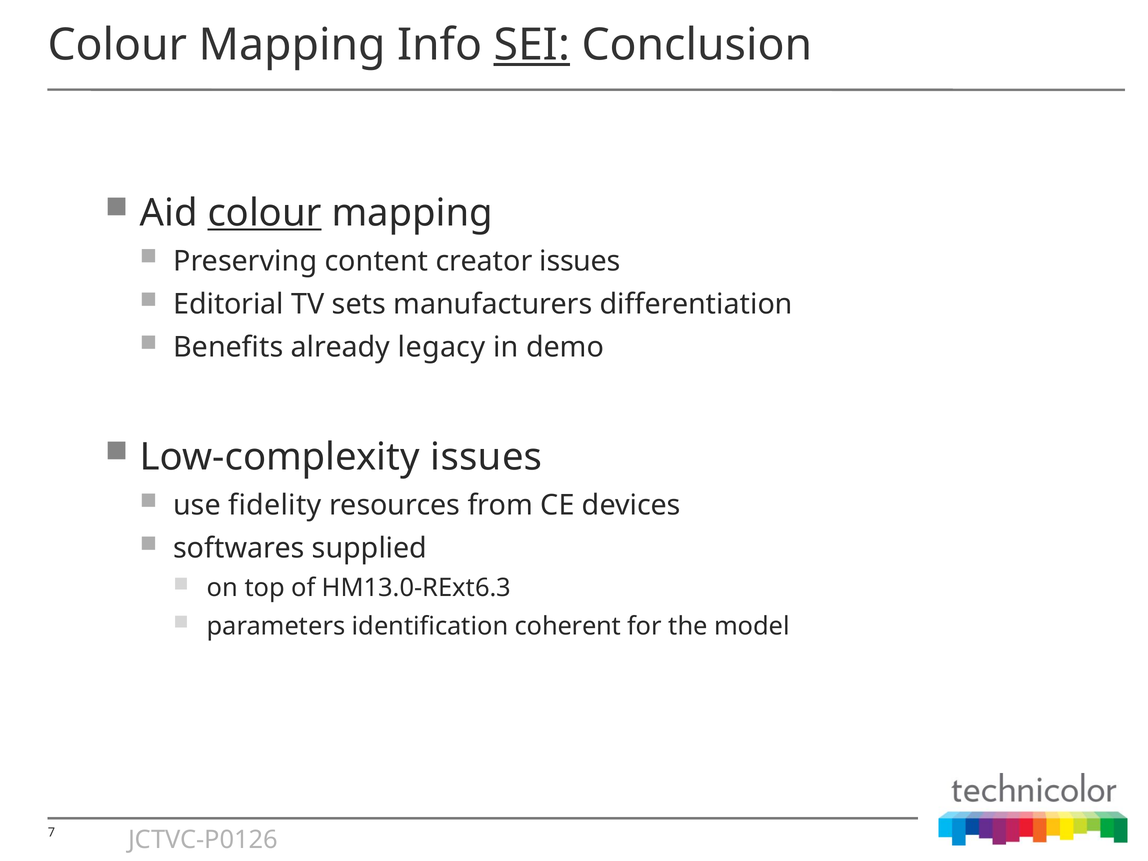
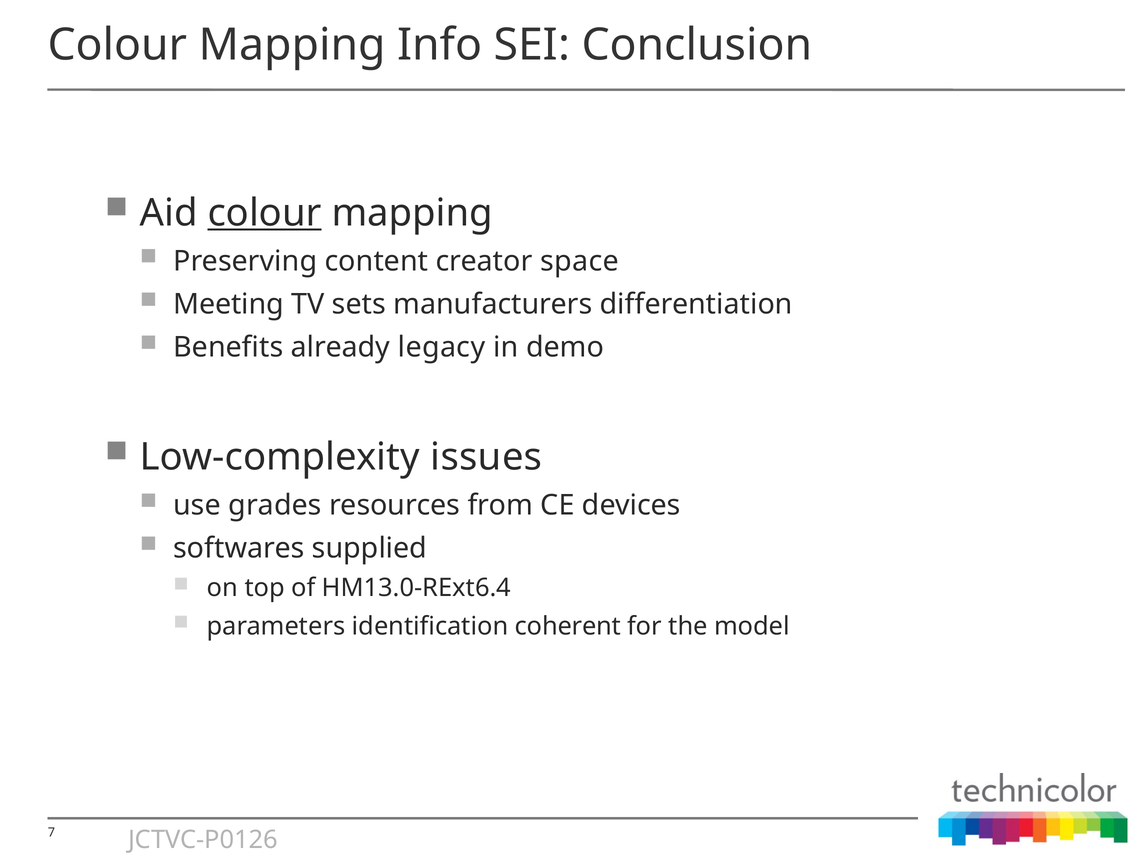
SEI underline: present -> none
creator issues: issues -> space
Editorial: Editorial -> Meeting
fidelity: fidelity -> grades
HM13.0-RExt6.3: HM13.0-RExt6.3 -> HM13.0-RExt6.4
